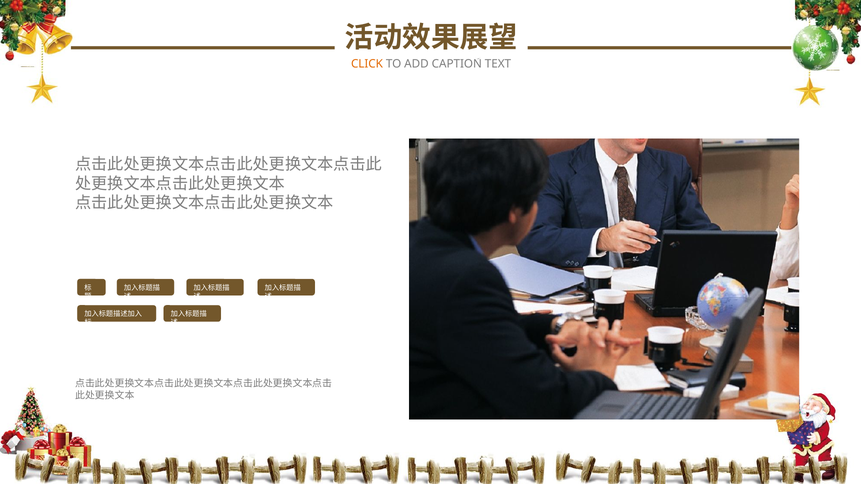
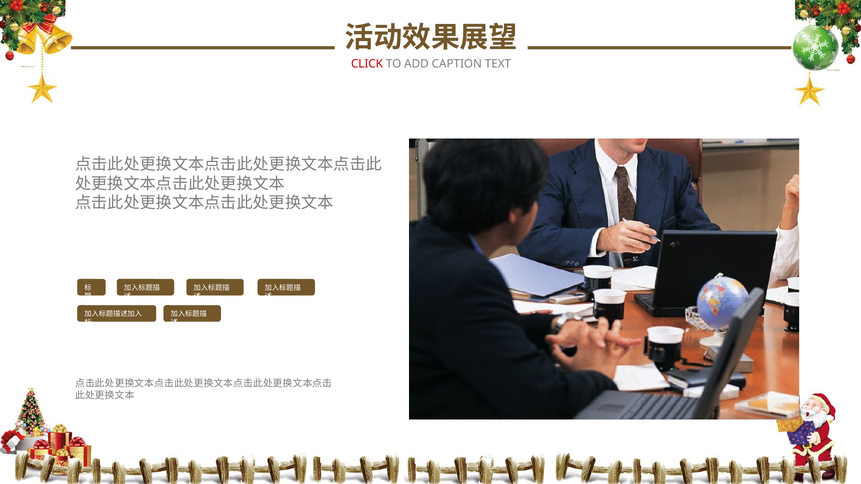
CLICK colour: orange -> red
